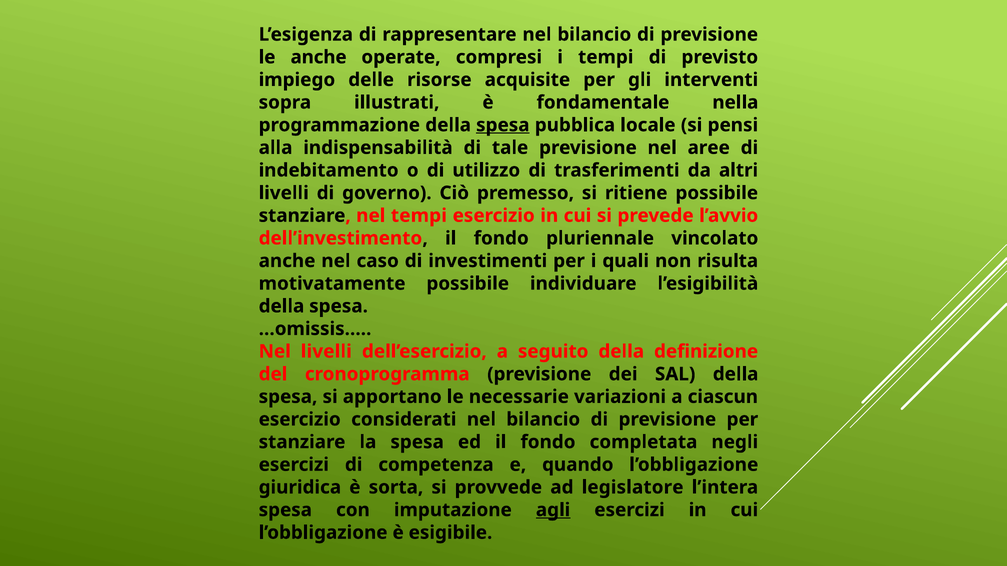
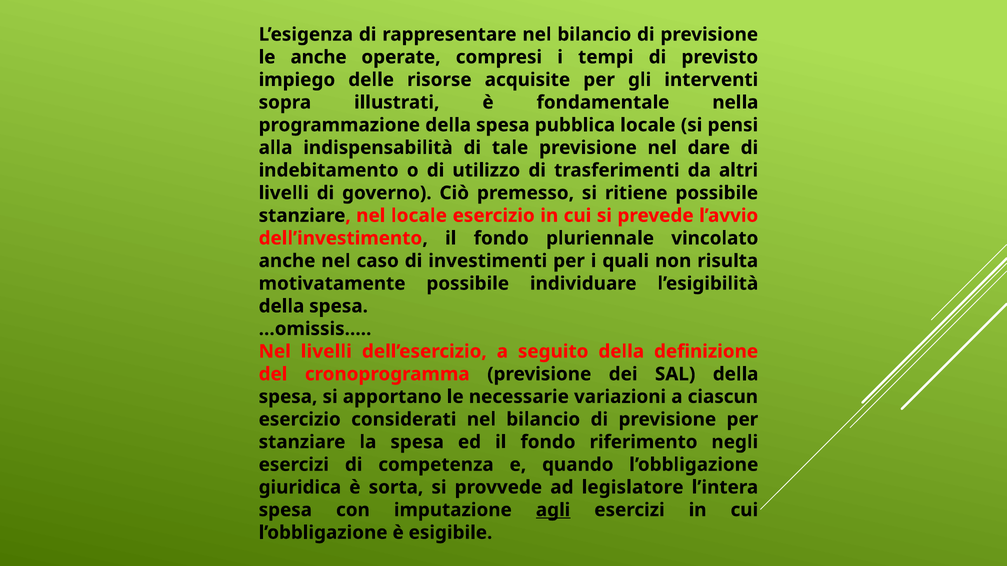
spesa at (503, 125) underline: present -> none
aree: aree -> dare
nel tempi: tempi -> locale
completata: completata -> riferimento
